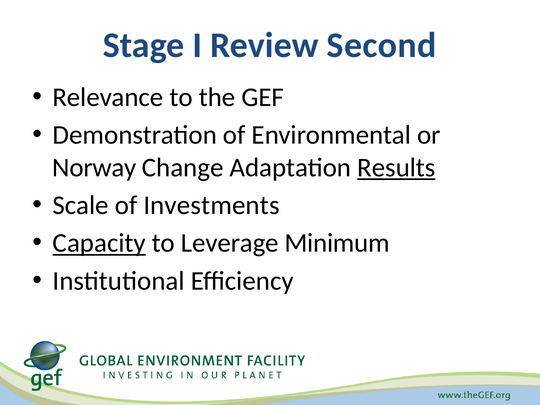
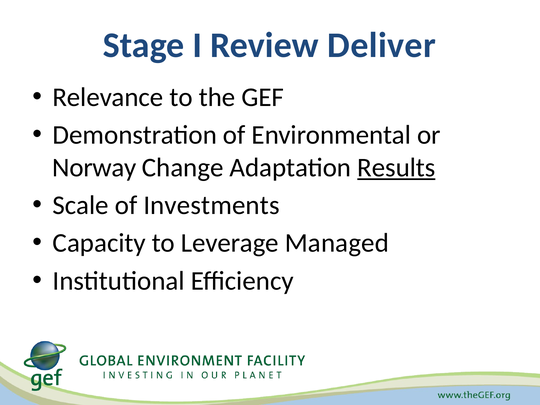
Second: Second -> Deliver
Capacity underline: present -> none
Minimum: Minimum -> Managed
